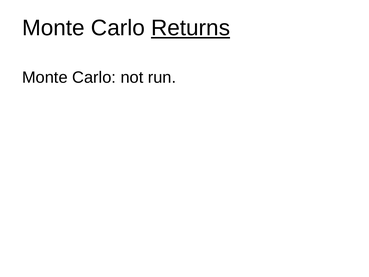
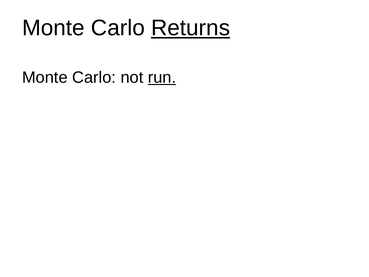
run underline: none -> present
